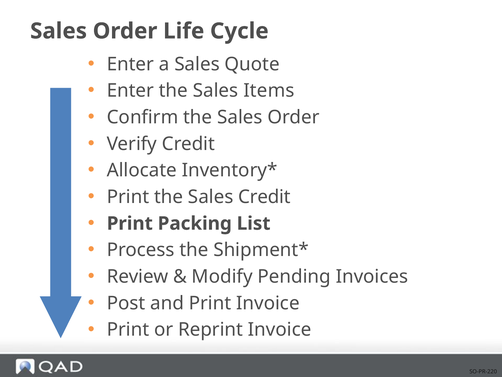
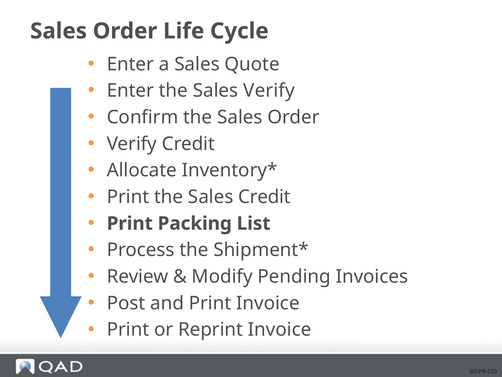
Sales Items: Items -> Verify
